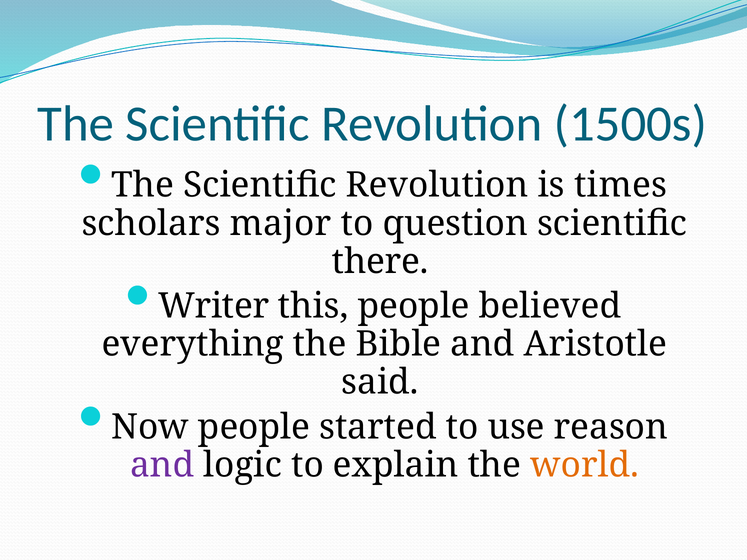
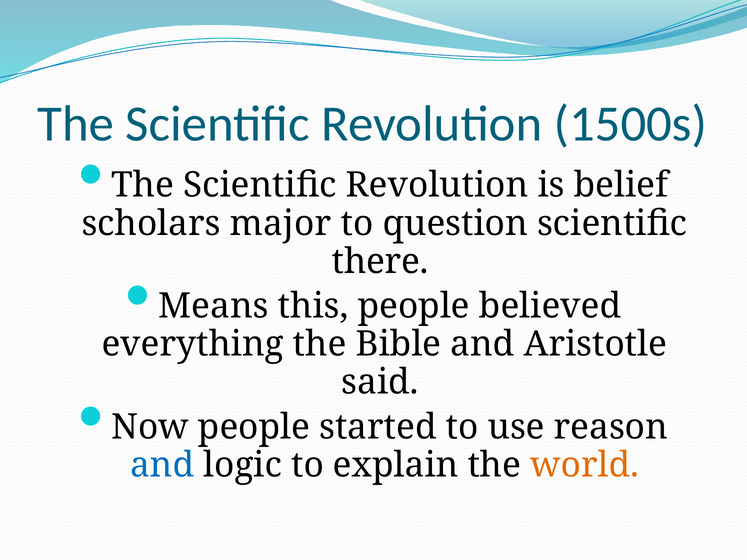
times: times -> belief
Writer: Writer -> Means
and at (162, 465) colour: purple -> blue
